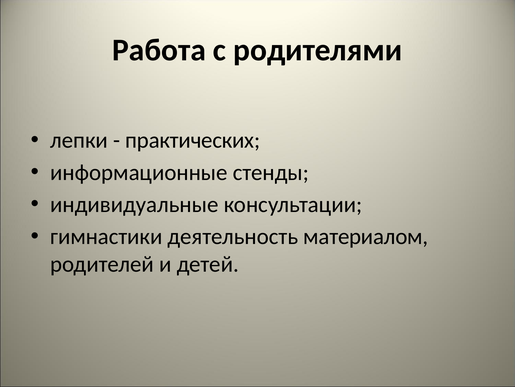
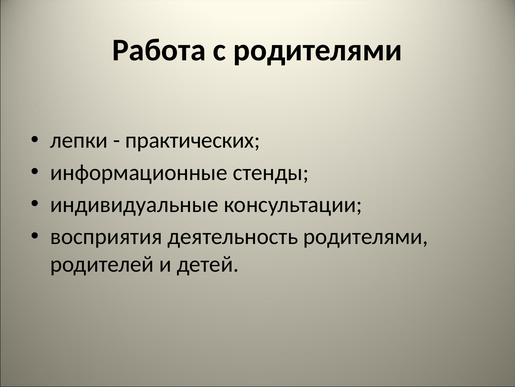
гимнастики: гимнастики -> восприятия
деятельность материалом: материалом -> родителями
